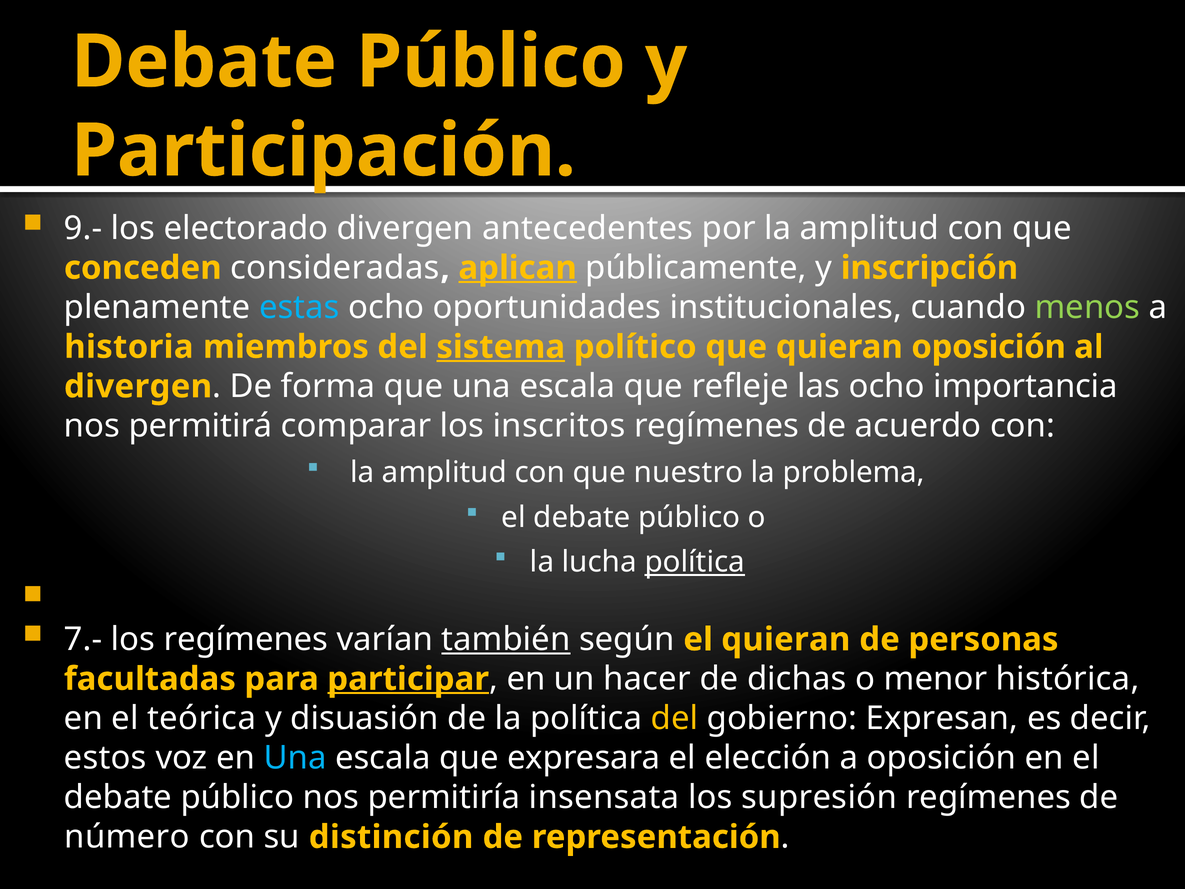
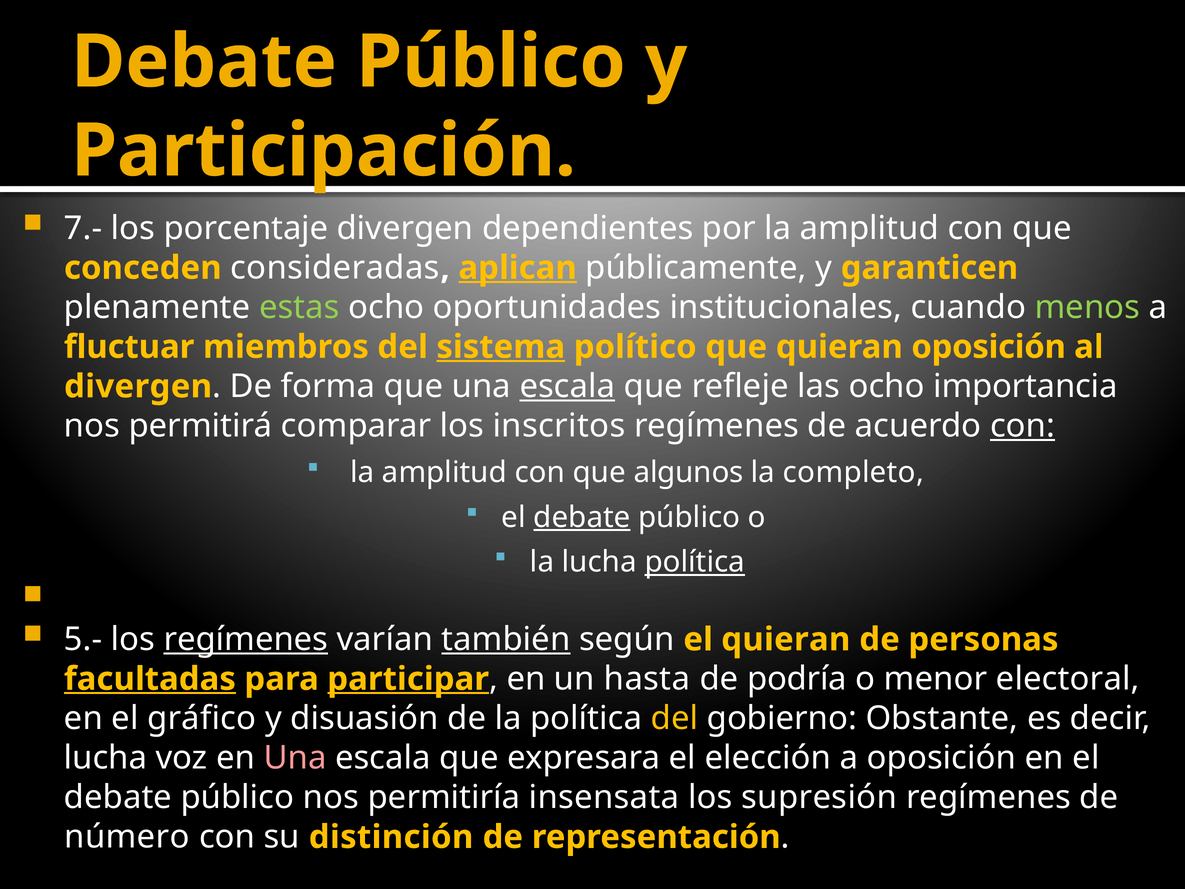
9.-: 9.- -> 7.-
electorado: electorado -> porcentaje
antecedentes: antecedentes -> dependientes
inscripción: inscripción -> garanticen
estas colour: light blue -> light green
historia: historia -> fluctuar
escala at (567, 386) underline: none -> present
con at (1022, 426) underline: none -> present
nuestro: nuestro -> algunos
problema: problema -> completo
debate at (582, 517) underline: none -> present
7.-: 7.- -> 5.-
regímenes at (246, 639) underline: none -> present
facultadas underline: none -> present
hacer: hacer -> hasta
dichas: dichas -> podría
histórica: histórica -> electoral
teórica: teórica -> gráfico
Expresan: Expresan -> Obstante
estos at (105, 758): estos -> lucha
Una at (295, 758) colour: light blue -> pink
